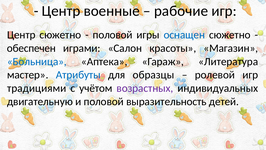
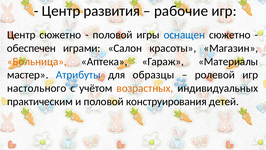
военные: военные -> развития
Больница colour: blue -> orange
Литература: Литература -> Материалы
традициями: традициями -> настольного
возрастных colour: purple -> orange
двигательную: двигательную -> практическим
выразительность: выразительность -> конструирования
